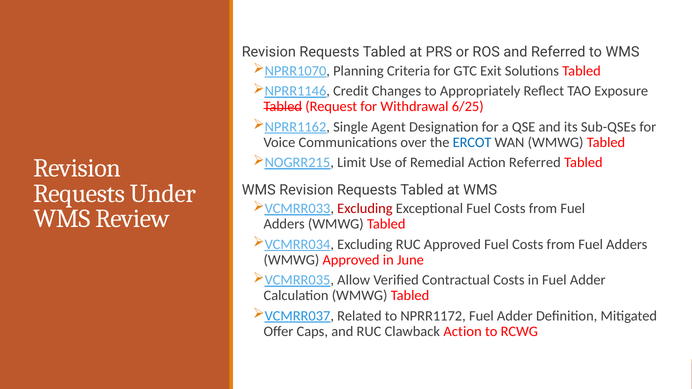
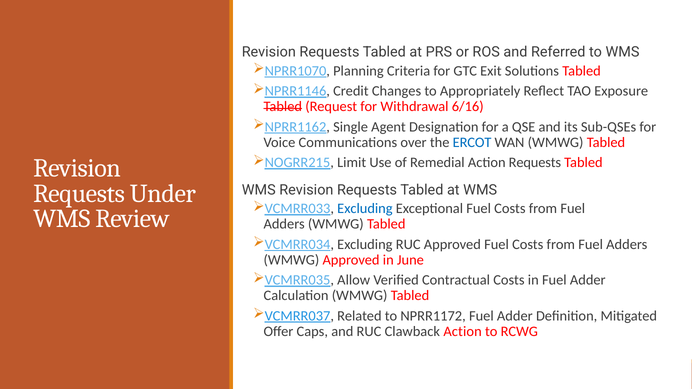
6/25: 6/25 -> 6/16
Action Referred: Referred -> Requests
Excluding at (365, 209) colour: red -> blue
